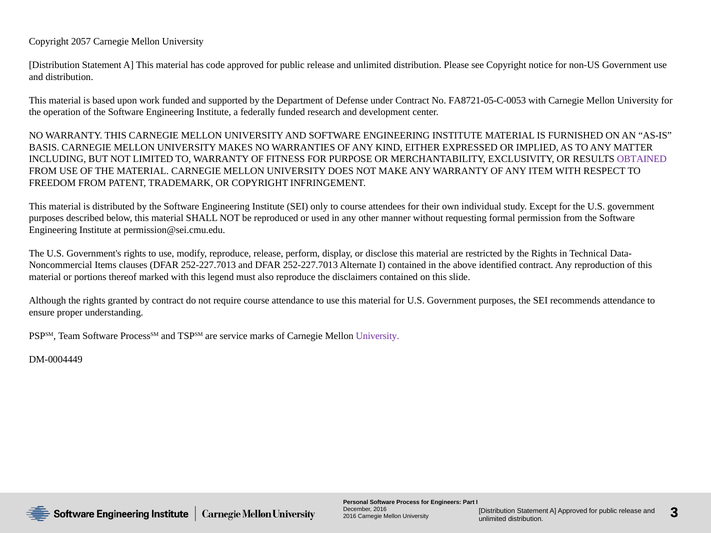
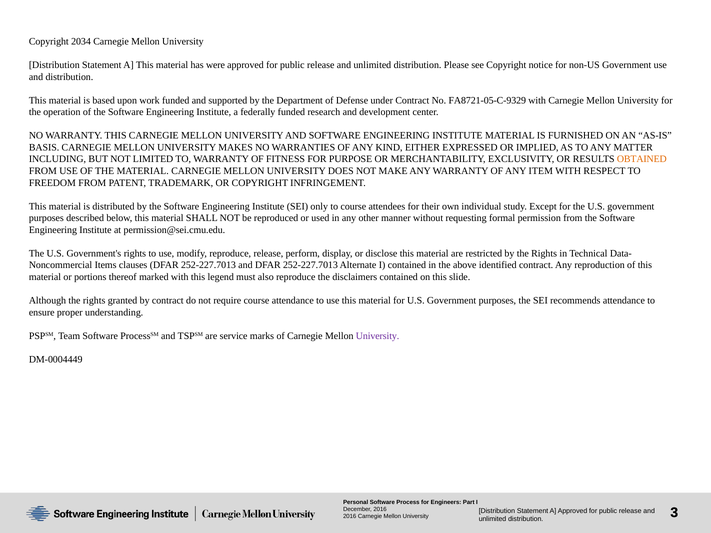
2057: 2057 -> 2034
code: code -> were
FA8721-05-C-0053: FA8721-05-C-0053 -> FA8721-05-C-9329
OBTAINED colour: purple -> orange
